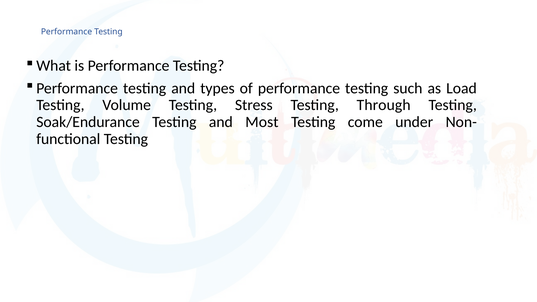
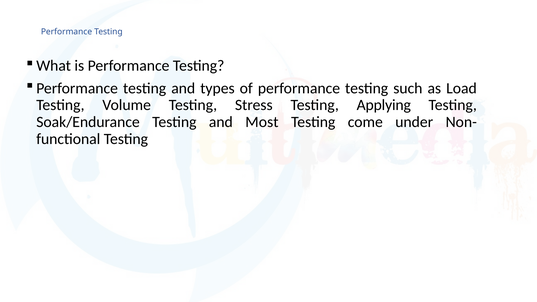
Through: Through -> Applying
